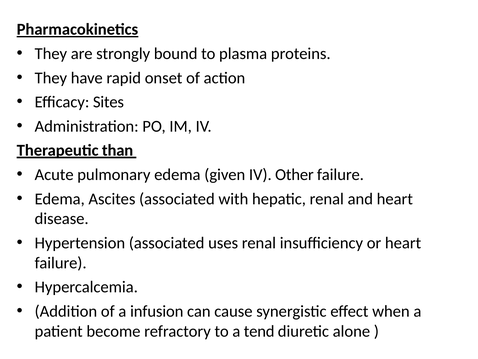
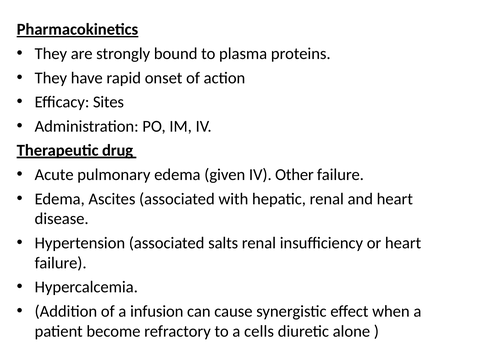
than: than -> drug
uses: uses -> salts
tend: tend -> cells
